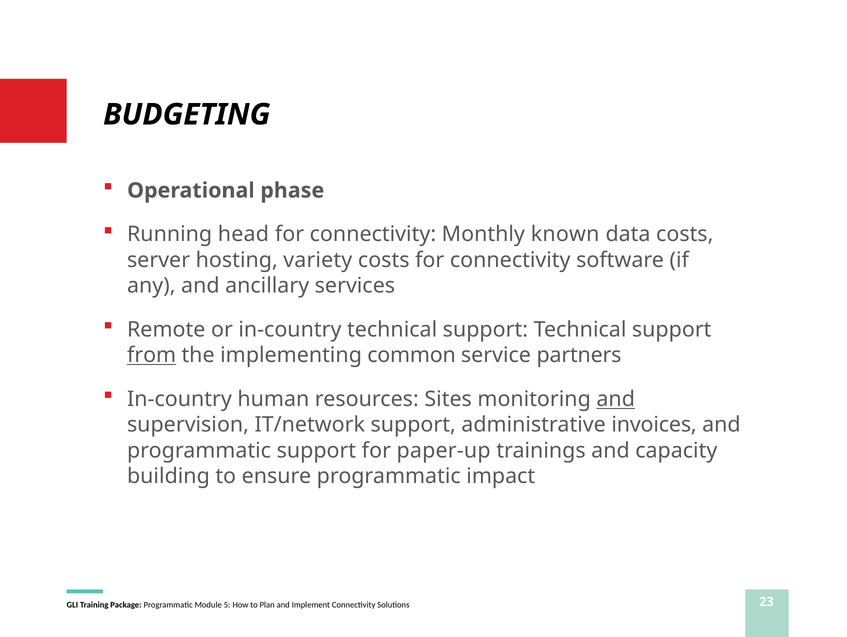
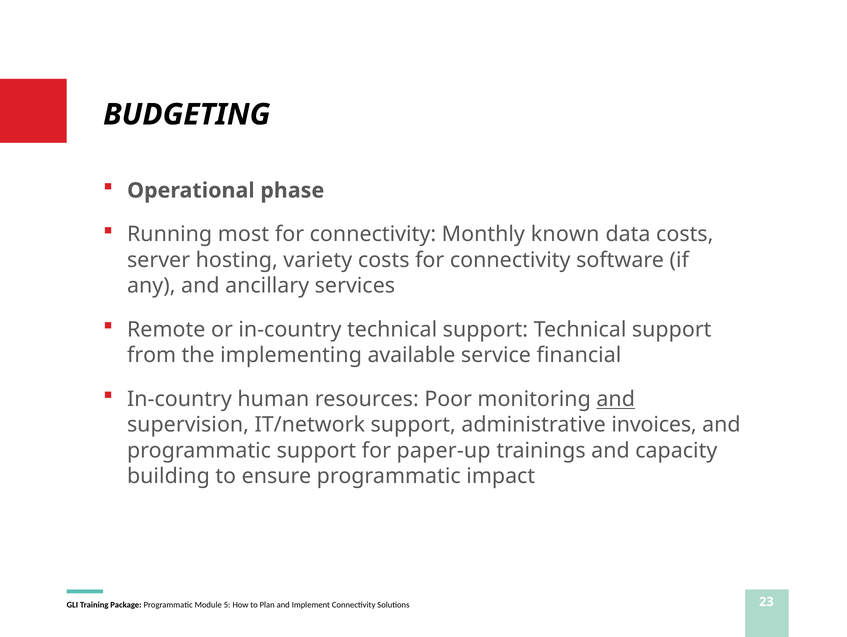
head: head -> most
from underline: present -> none
common: common -> available
partners: partners -> financial
Sites: Sites -> Poor
